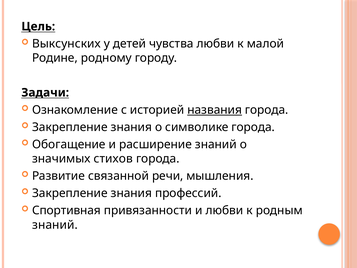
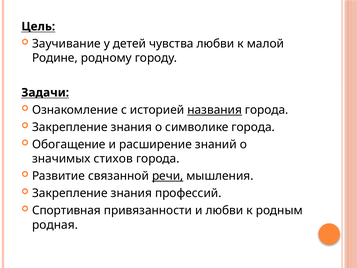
Выксунских: Выксунских -> Заучивание
речи underline: none -> present
знаний at (55, 225): знаний -> родная
